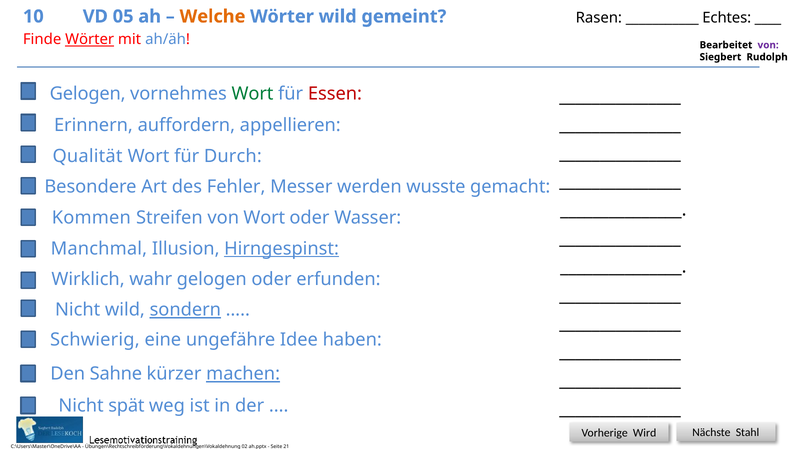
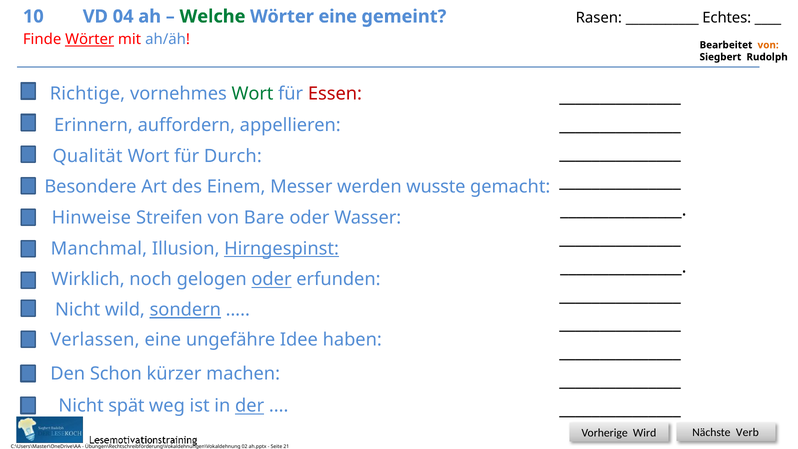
05: 05 -> 04
Welche colour: orange -> green
Wörter wild: wild -> eine
von at (768, 45) colour: purple -> orange
Gelogen at (88, 94): Gelogen -> Richtige
Fehler: Fehler -> Einem
Kommen: Kommen -> Hinweise
von Wort: Wort -> Bare
wahr: wahr -> noch
oder at (272, 279) underline: none -> present
Schwierig: Schwierig -> Verlassen
Sahne: Sahne -> Schon
machen underline: present -> none
der underline: none -> present
Stahl: Stahl -> Verb
